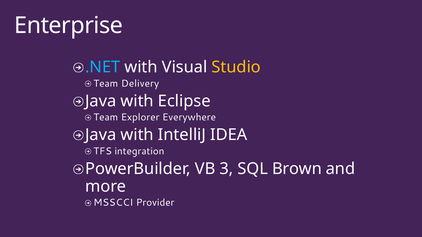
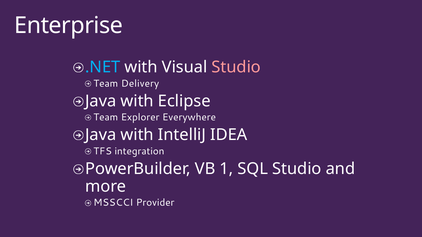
Studio at (236, 67) colour: yellow -> pink
3: 3 -> 1
SQL Brown: Brown -> Studio
